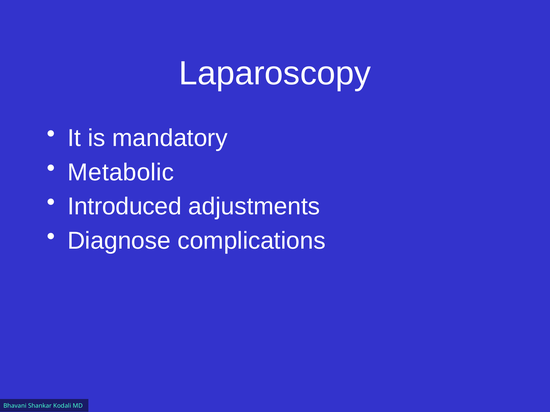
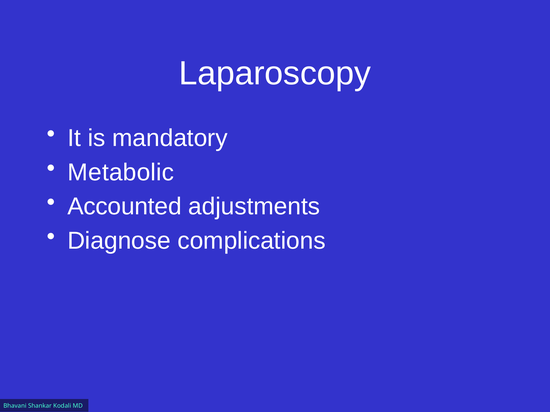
Introduced: Introduced -> Accounted
